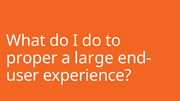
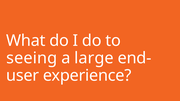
proper: proper -> seeing
